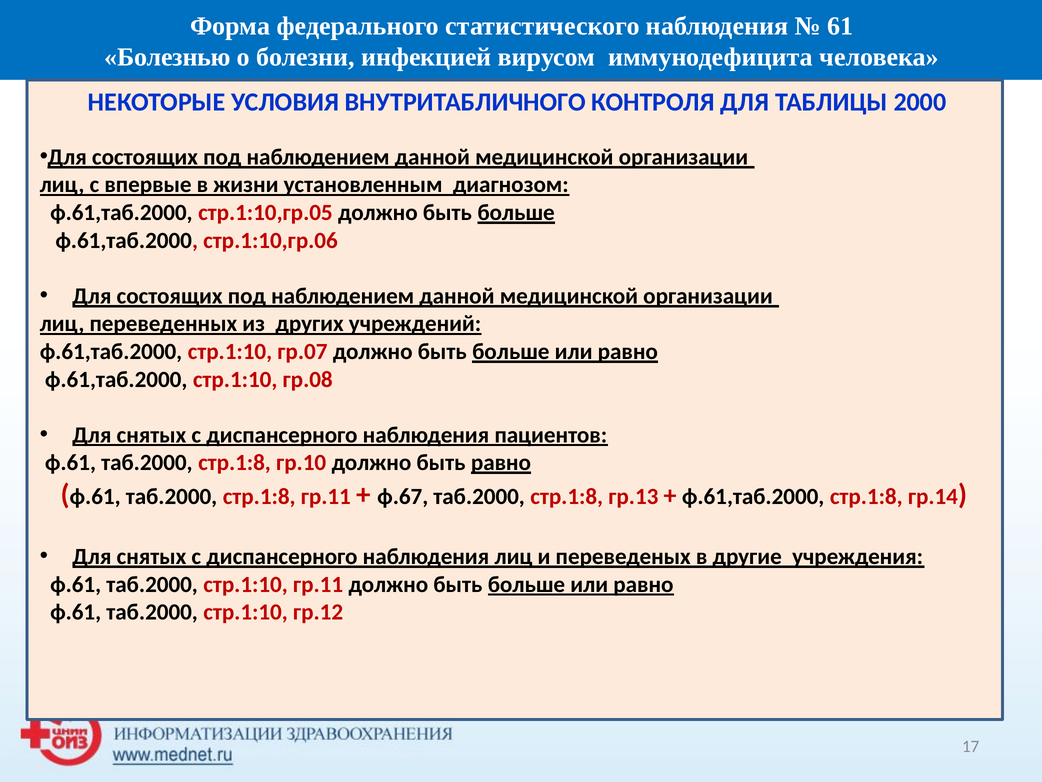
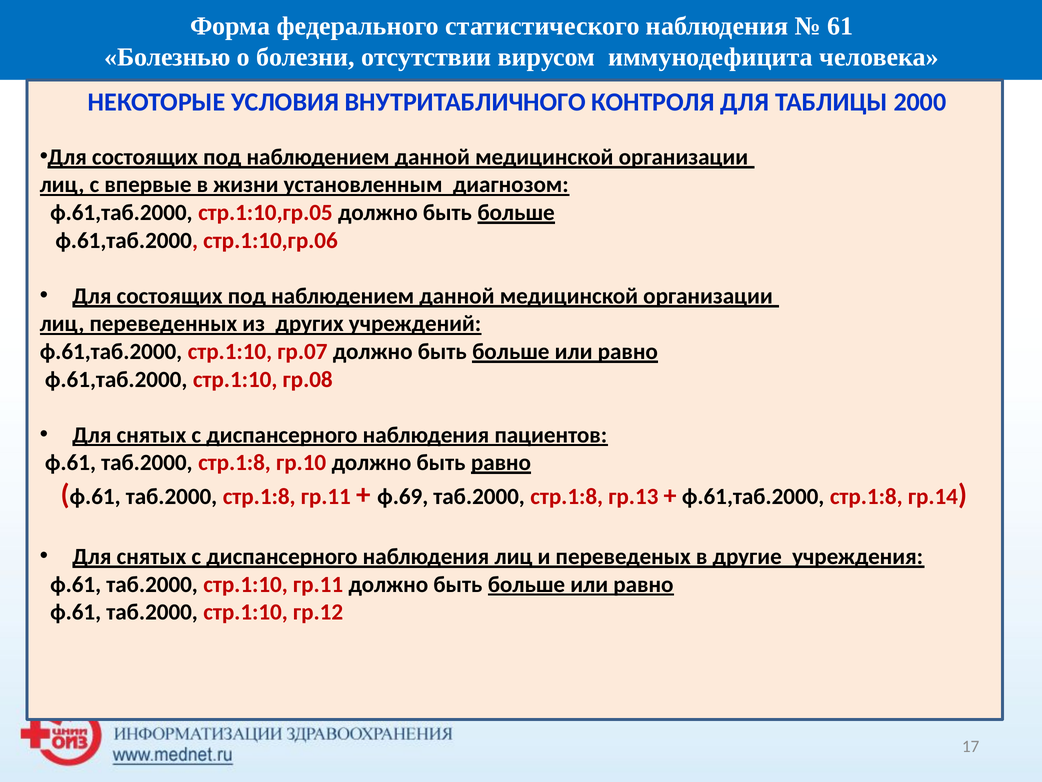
инфекцией: инфекцией -> отсутствии
ф.67: ф.67 -> ф.69
